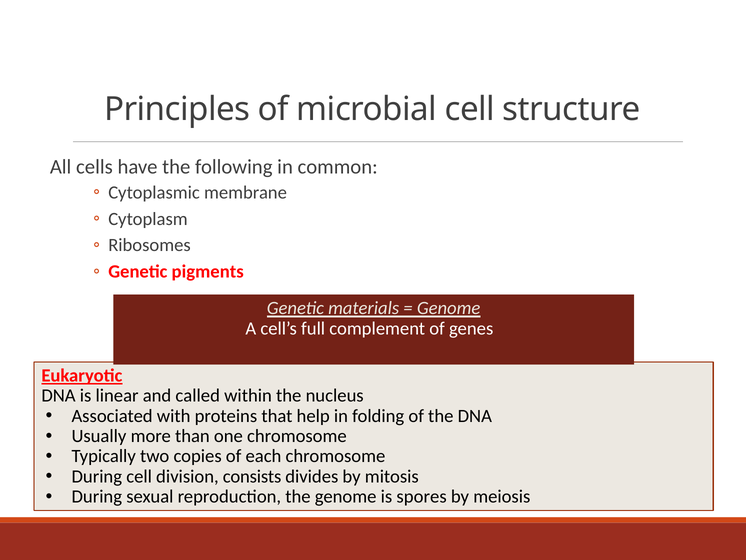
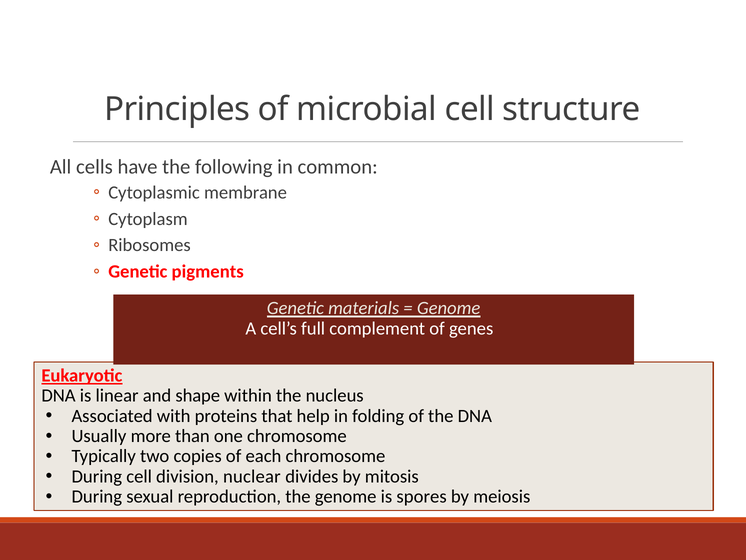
called: called -> shape
consists: consists -> nuclear
